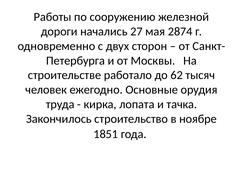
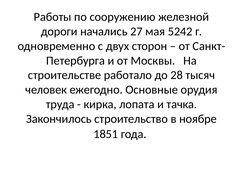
2874: 2874 -> 5242
62: 62 -> 28
